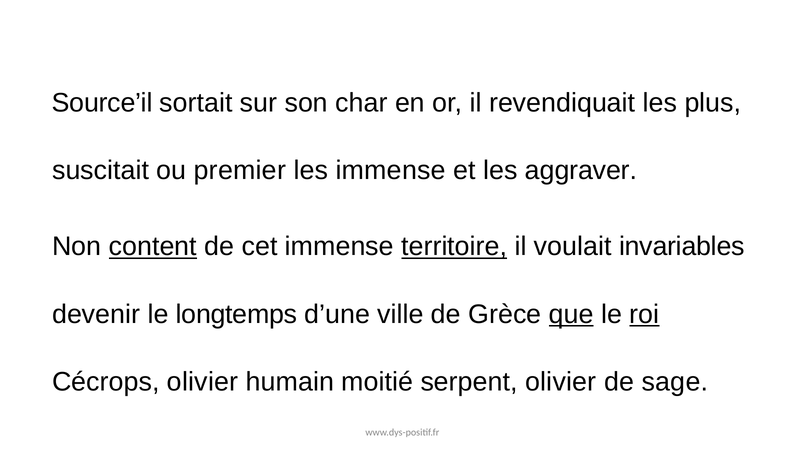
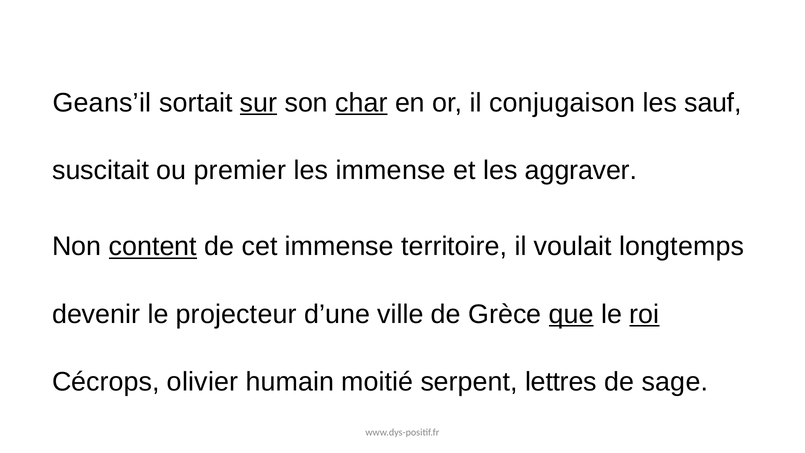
Source’il: Source’il -> Geans’il
sur underline: none -> present
char underline: none -> present
revendiquait: revendiquait -> conjugaison
plus: plus -> sauf
territoire underline: present -> none
invariables: invariables -> longtemps
longtemps: longtemps -> projecteur
serpent olivier: olivier -> lettres
